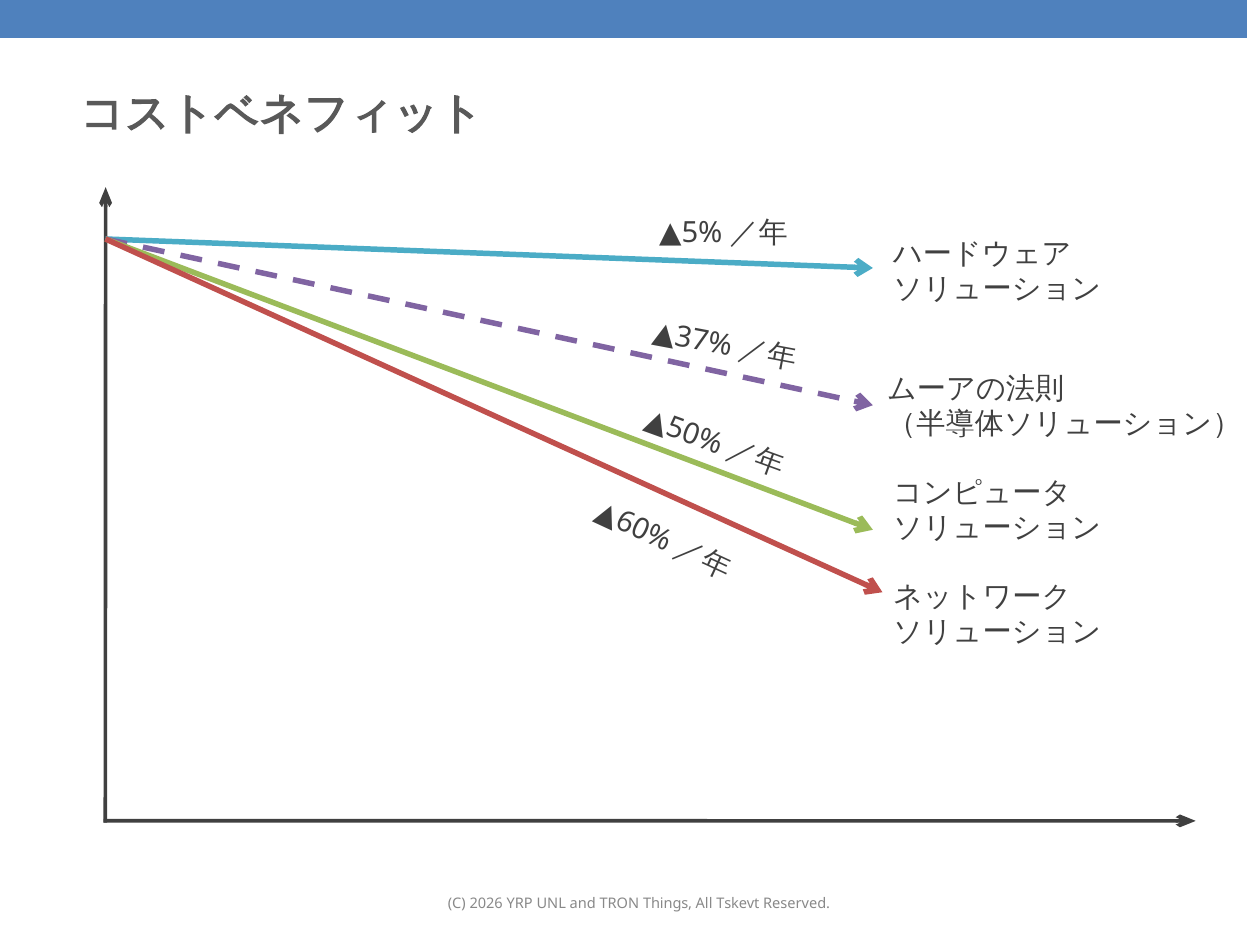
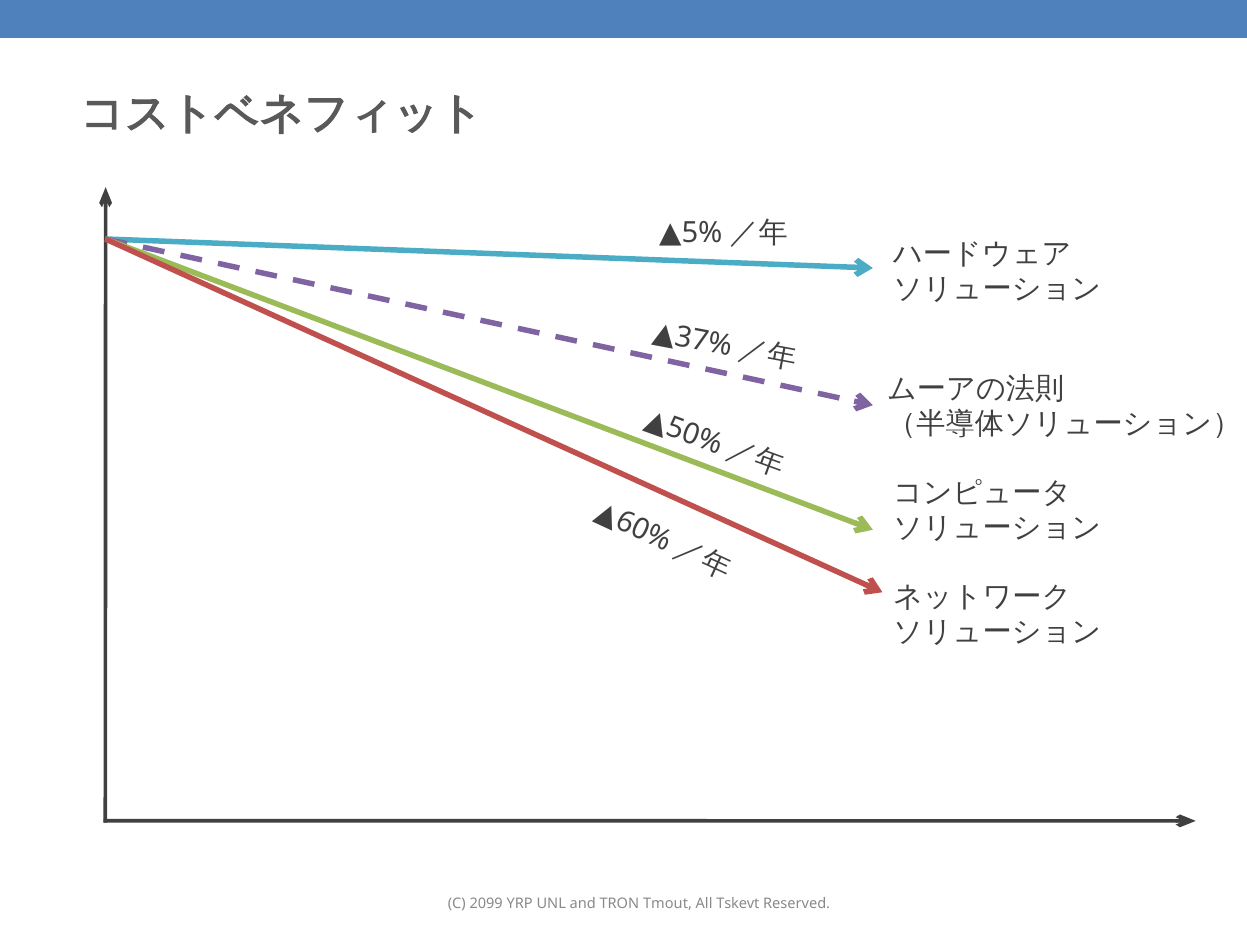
2026: 2026 -> 2099
Things: Things -> Tmout
